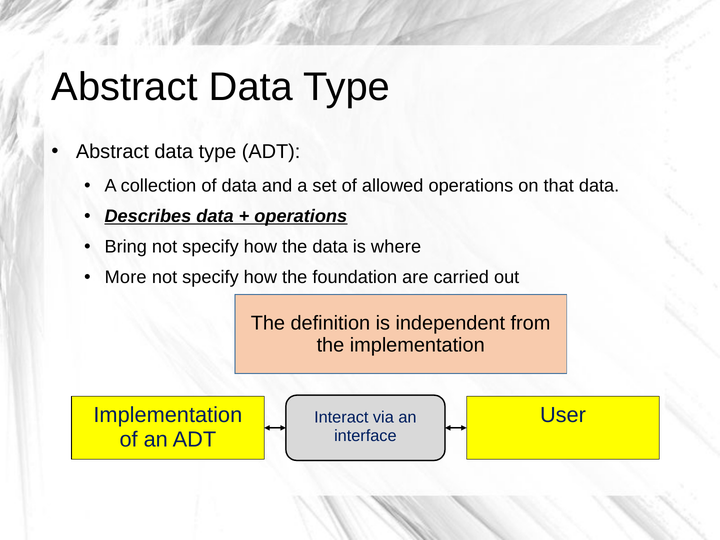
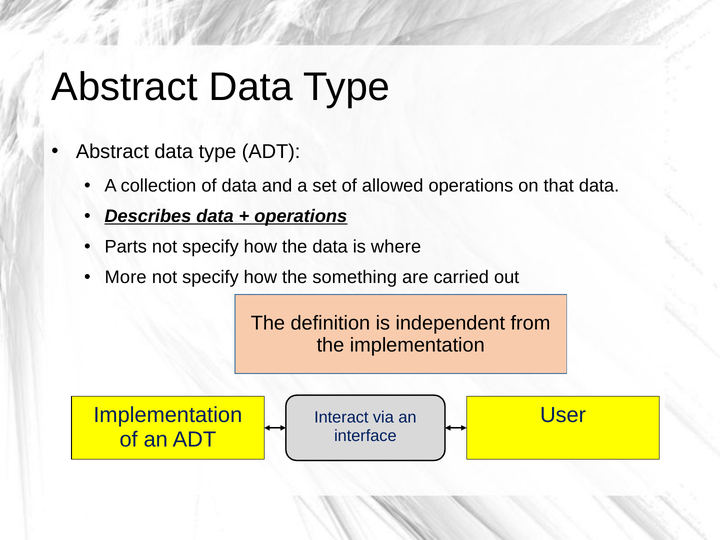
Bring: Bring -> Parts
foundation: foundation -> something
